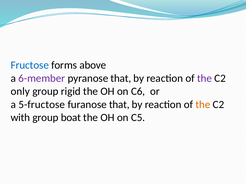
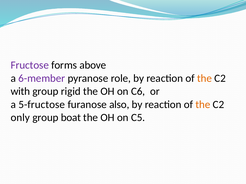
Fructose colour: blue -> purple
pyranose that: that -> role
the at (204, 79) colour: purple -> orange
only: only -> with
furanose that: that -> also
with: with -> only
